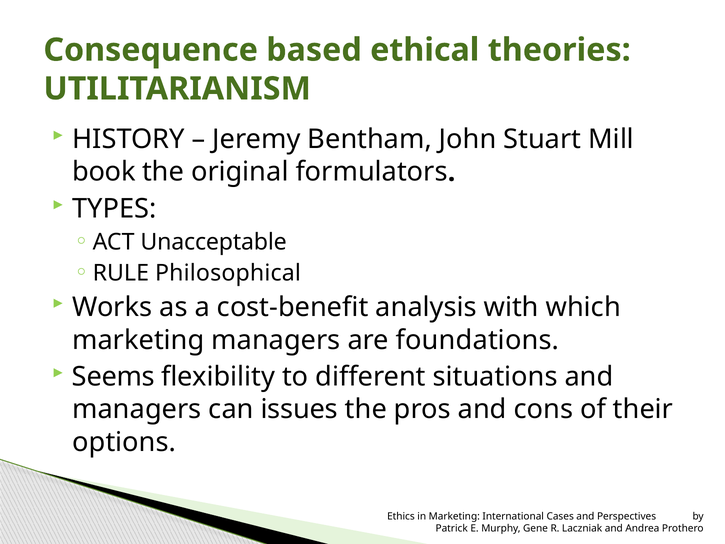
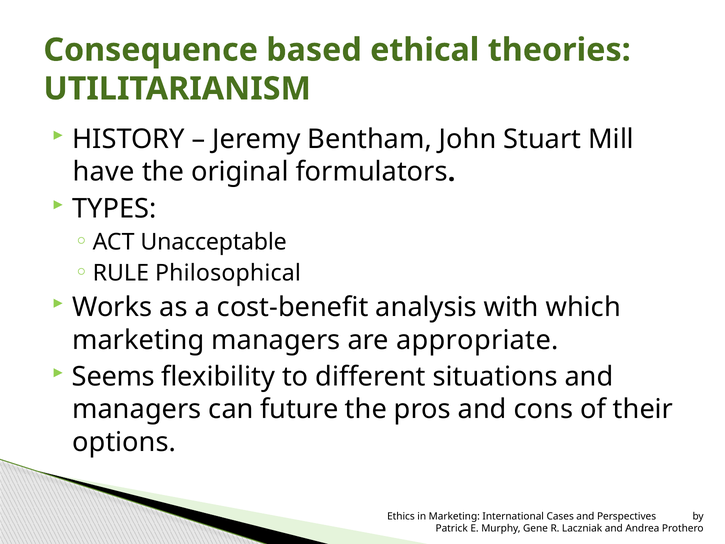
book: book -> have
foundations: foundations -> appropriate
issues: issues -> future
